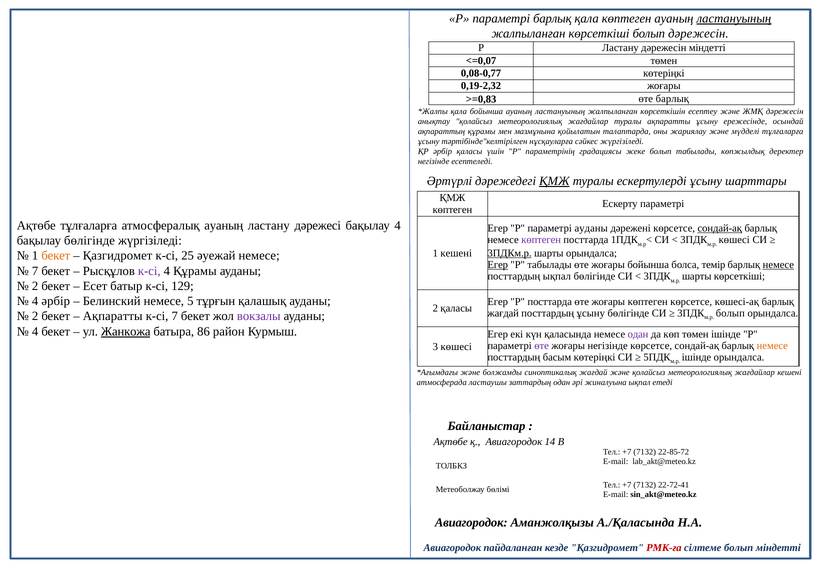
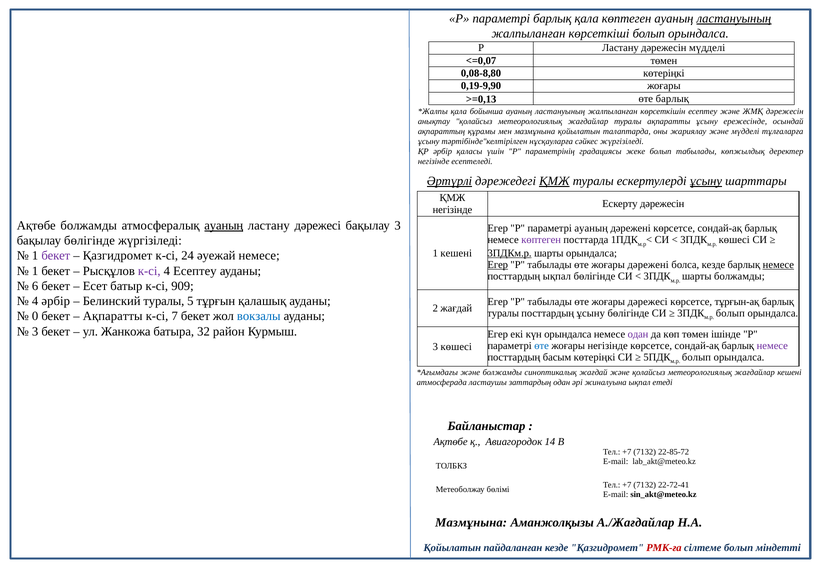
көрсеткіші болып дәрежесін: дәрежесін -> орындалса
дәрежесін міндетті: міндетті -> мүдделі
0,08-0,77: 0,08-0,77 -> 0,08-8,80
0,19-2,32: 0,19-2,32 -> 0,19-9,90
>=0,83: >=0,83 -> >=0,13
Әртүрлі underline: none -> present
ұсыну at (706, 181) underline: none -> present
Ескерту параметрі: параметрі -> дәрежесін
көптеген at (452, 210): көптеген -> негізінде
Ақтөбе тұлғаларға: тұлғаларға -> болжамды
ауаның at (224, 226) underline: none -> present
бақылау 4: 4 -> 3
параметрі ауданы: ауданы -> ауаның
сондай-ақ at (720, 228) underline: present -> none
бекет at (56, 256) colour: orange -> purple
25: 25 -> 24
жоғары бойынша: бойынша -> дәрежені
болса темір: темір -> кезде
7 at (35, 271): 7 -> 1
4 Құрамы: Құрамы -> Есептеу
шарты көрсеткіші: көрсеткіші -> болжамды
2 at (35, 286): 2 -> 6
129: 129 -> 909
Белинский немесе: немесе -> туралы
Р посттарда: посттарда -> табылады
жоғары көптеген: көптеген -> дәрежесі
көшесі-ақ: көшесі-ақ -> тұрғын-ақ
2 қаласы: қаласы -> жағдай
жағдай at (503, 314): жағдай -> туралы
2 at (35, 317): 2 -> 0
вокзалы colour: purple -> blue
4 at (35, 332): 4 -> 3
Жанкожа underline: present -> none
86: 86 -> 32
күн қаласында: қаласында -> орындалса
өте at (542, 346) colour: purple -> blue
немесе at (772, 346) colour: orange -> purple
ішінде at (697, 358): ішінде -> болып
Авиагородок at (471, 523): Авиагородок -> Мазмұнына
А./Қаласында: А./Қаласында -> А./Жағдайлар
Авиагородок at (452, 548): Авиагородок -> Қойылатын
